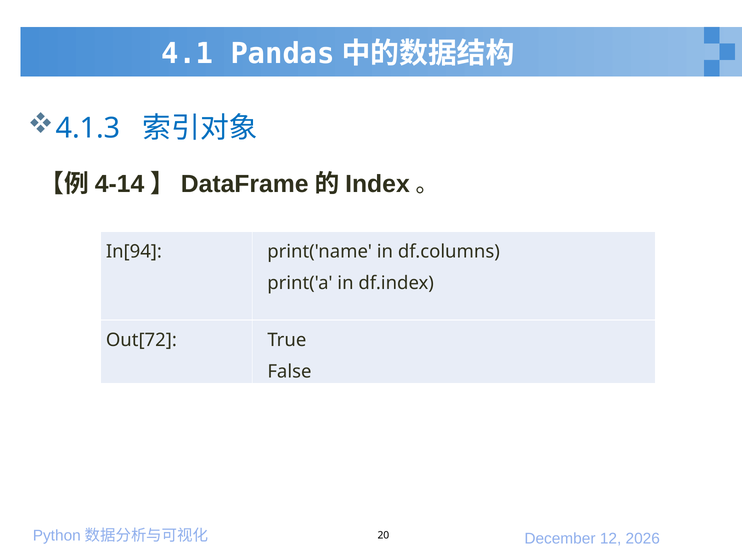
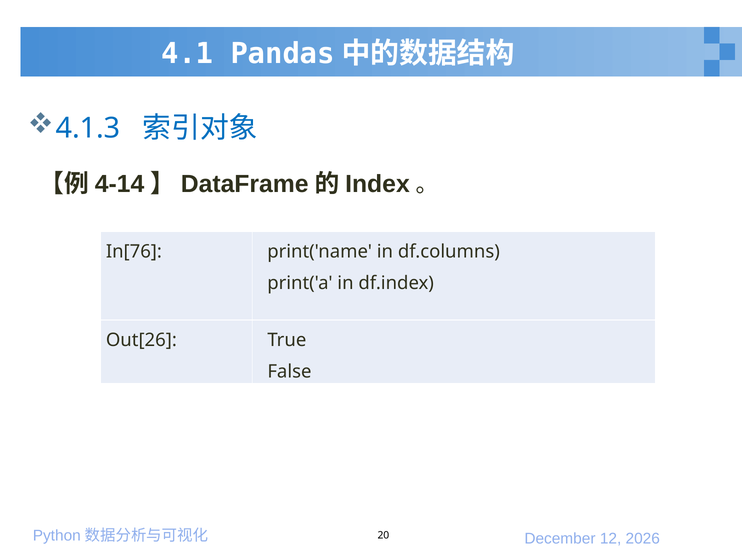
In[94: In[94 -> In[76
Out[72: Out[72 -> Out[26
